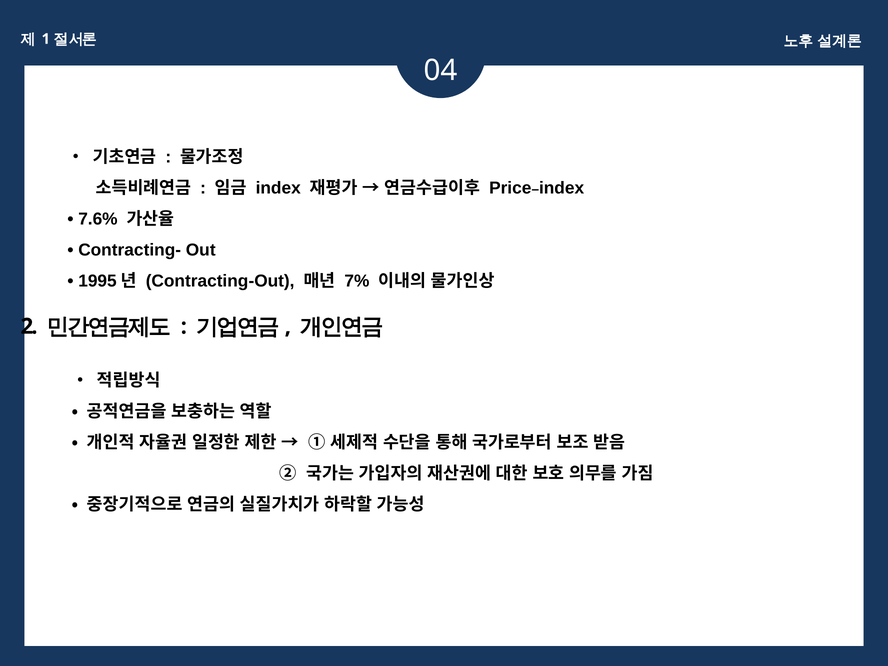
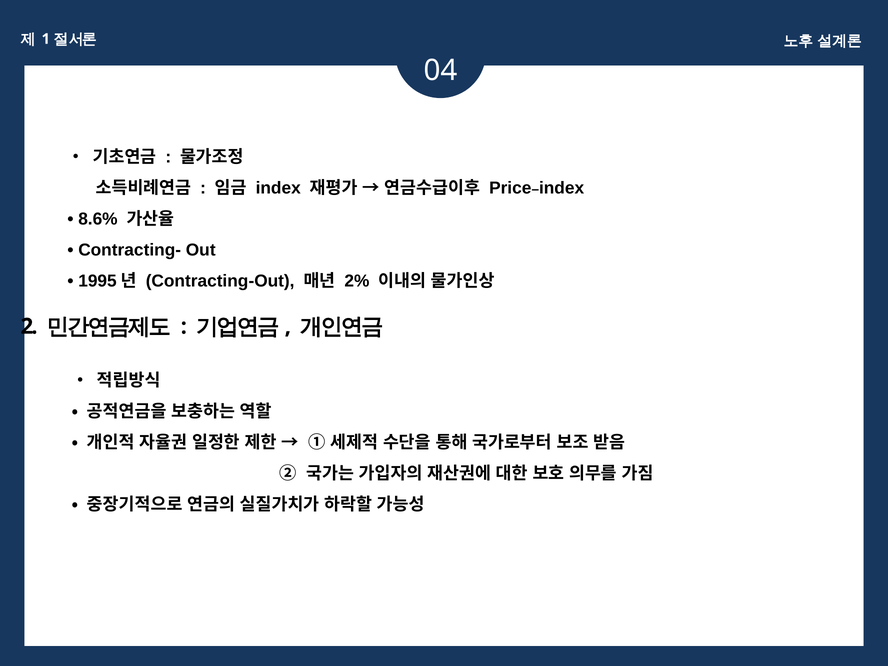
7.6%: 7.6% -> 8.6%
7%: 7% -> 2%
